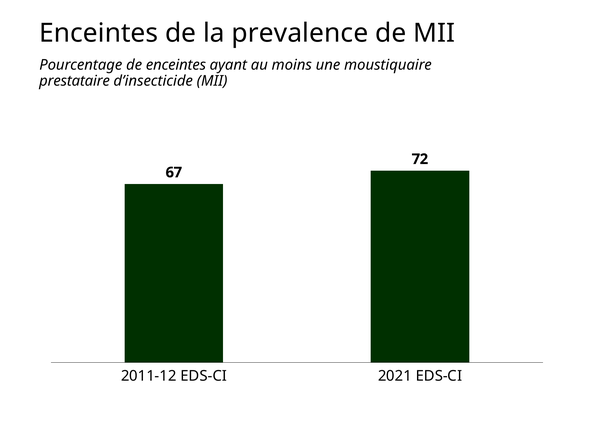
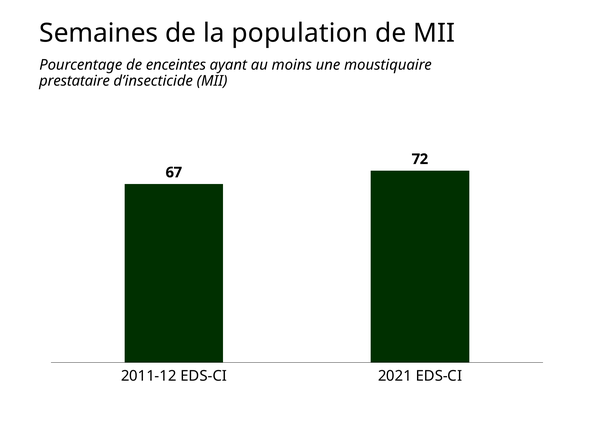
Enceintes at (99, 33): Enceintes -> Semaines
prevalence: prevalence -> population
